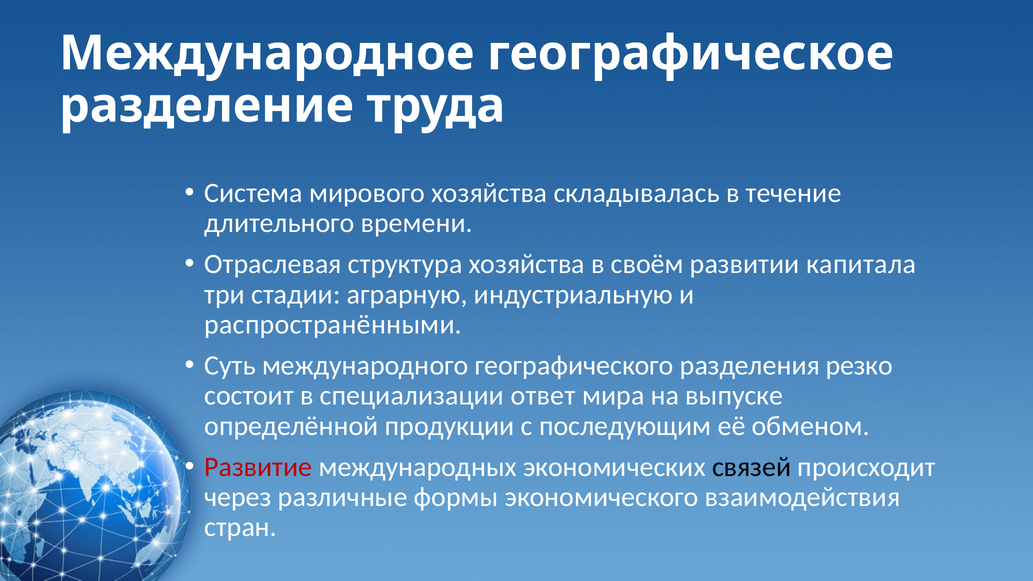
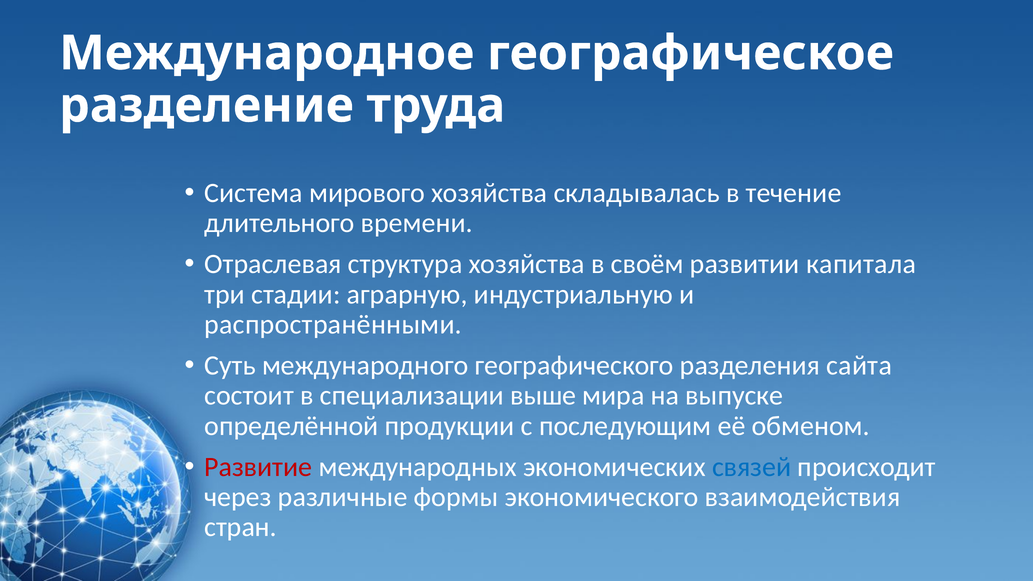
резко: резко -> сайта
ответ: ответ -> выше
связей colour: black -> blue
